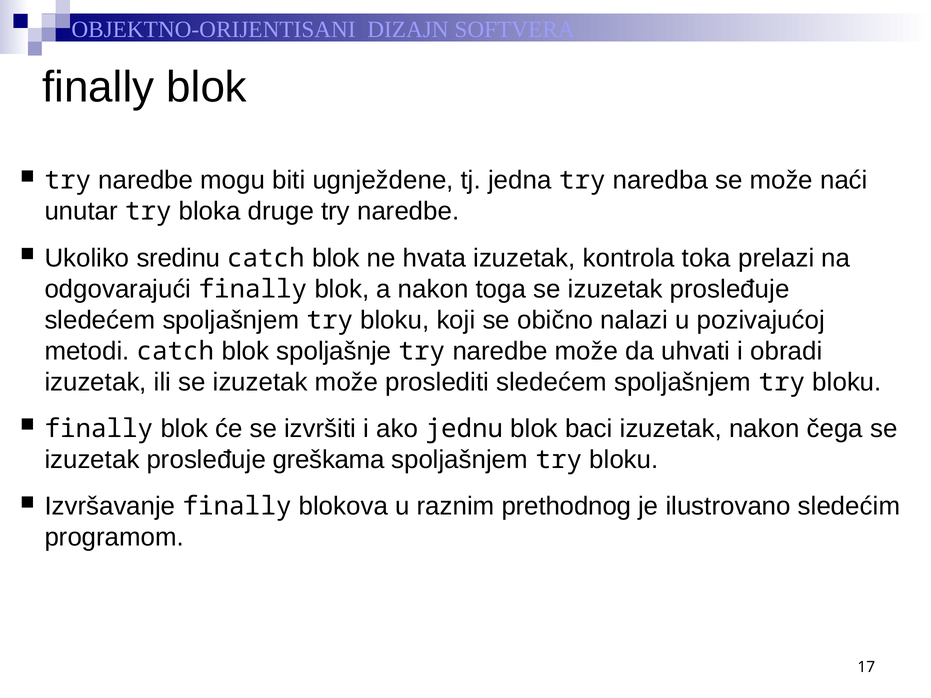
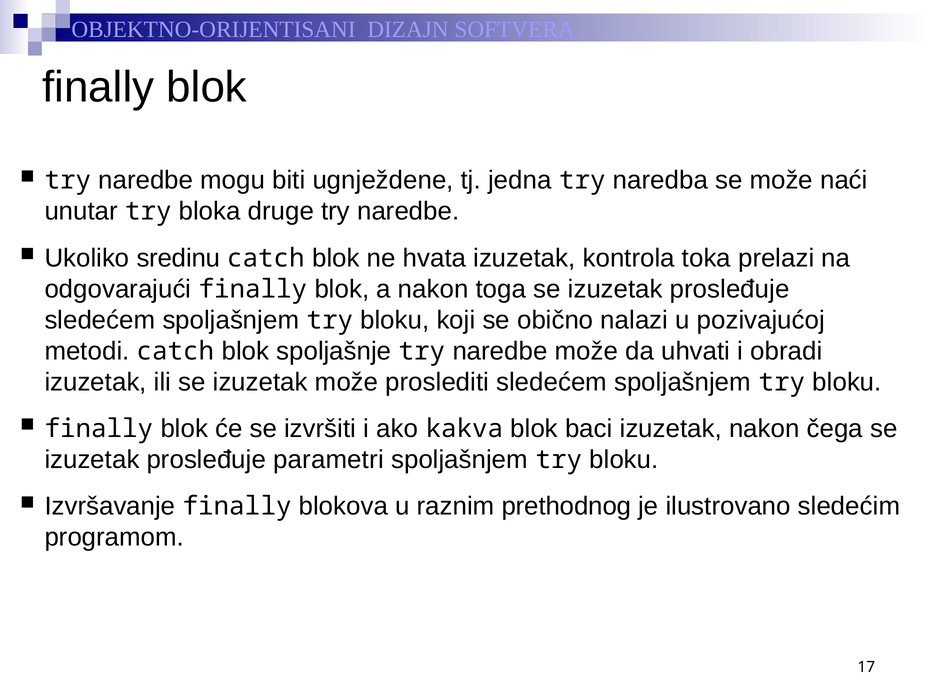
jednu: jednu -> kakva
greškama: greškama -> parametri
